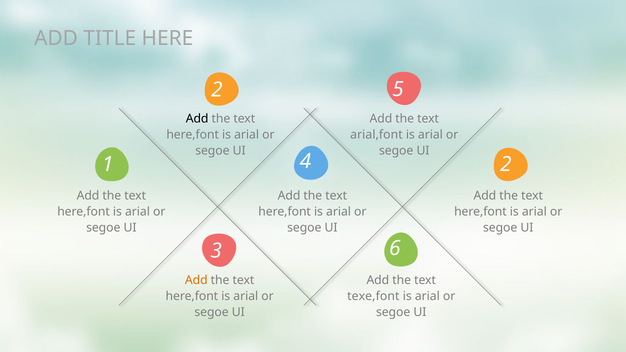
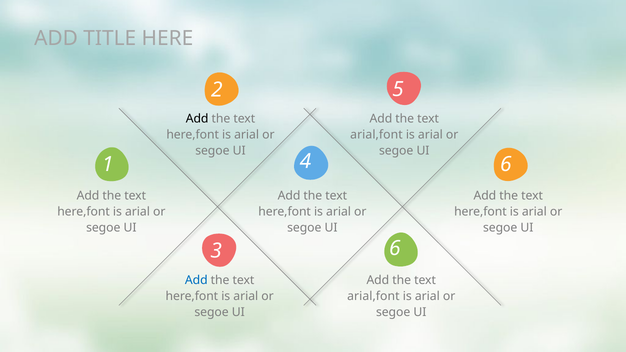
4 2: 2 -> 6
Add at (196, 280) colour: orange -> blue
texe,font at (373, 296): texe,font -> arial,font
